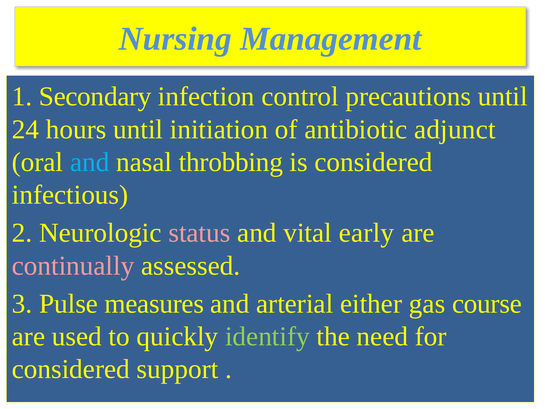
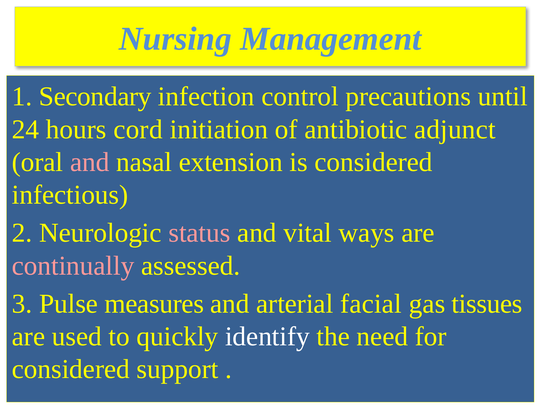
hours until: until -> cord
and at (90, 162) colour: light blue -> pink
throbbing: throbbing -> extension
early: early -> ways
either: either -> facial
course: course -> tissues
identify colour: light green -> white
